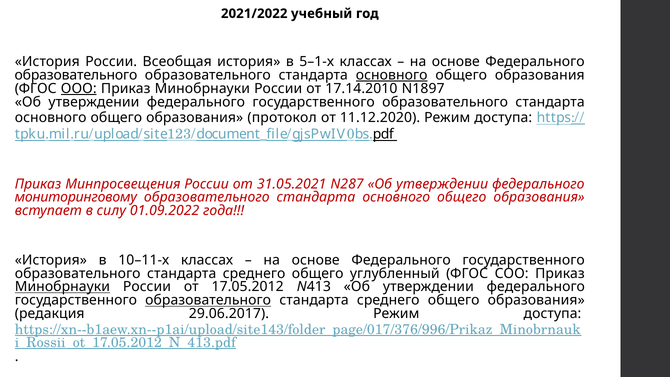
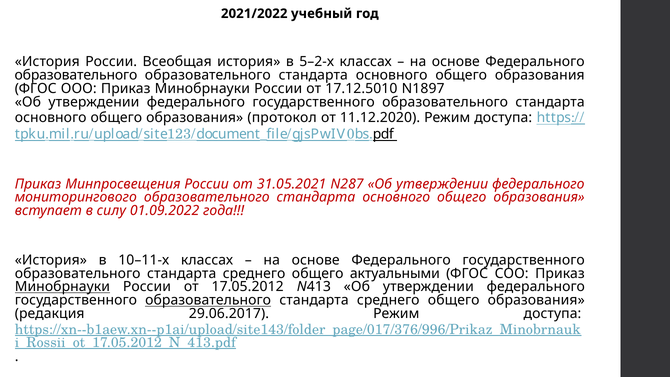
5–1-х: 5–1-х -> 5–2-х
основного at (392, 75) underline: present -> none
ООО underline: present -> none
17.14.2010: 17.14.2010 -> 17.12.5010
мониторинговому: мониторинговому -> мониторингового
углубленный: углубленный -> актуальными
